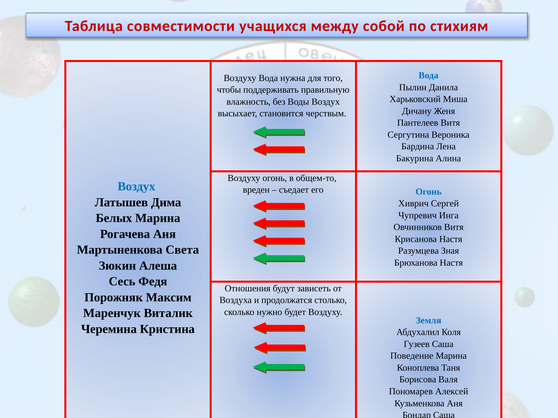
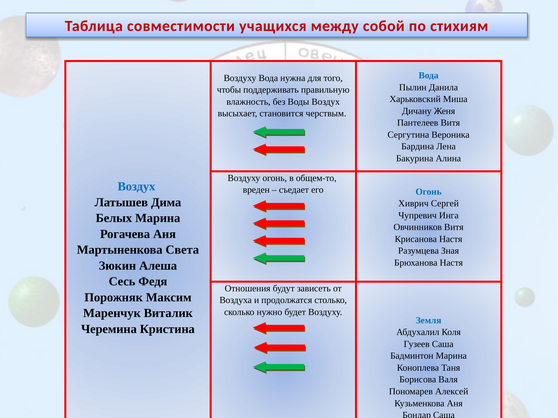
Поведение: Поведение -> Бадминтон
